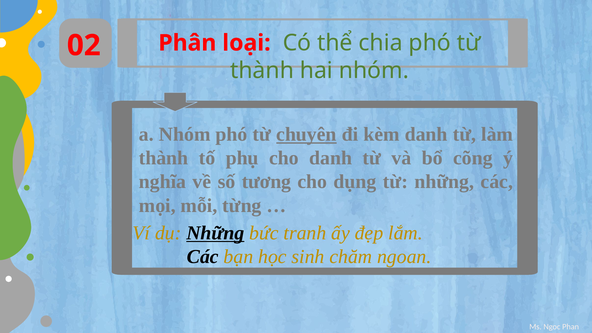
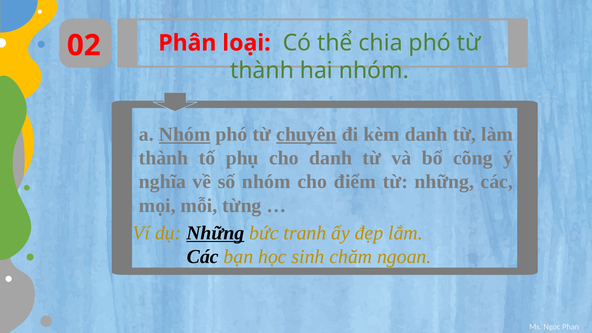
Nhóm at (185, 134) underline: none -> present
số tương: tương -> nhóm
dụng: dụng -> điểm
